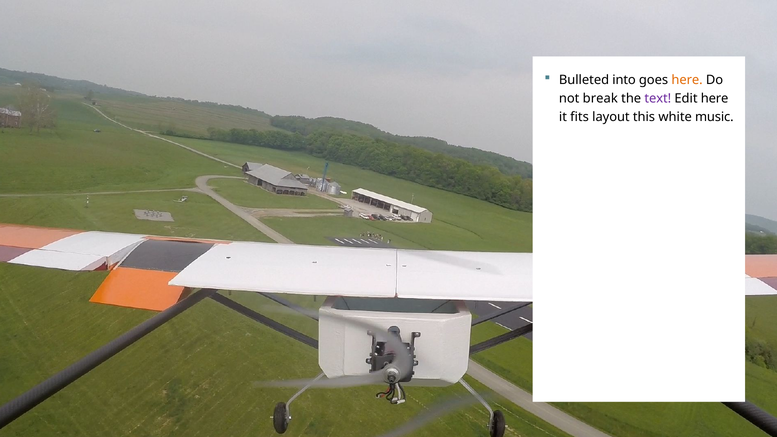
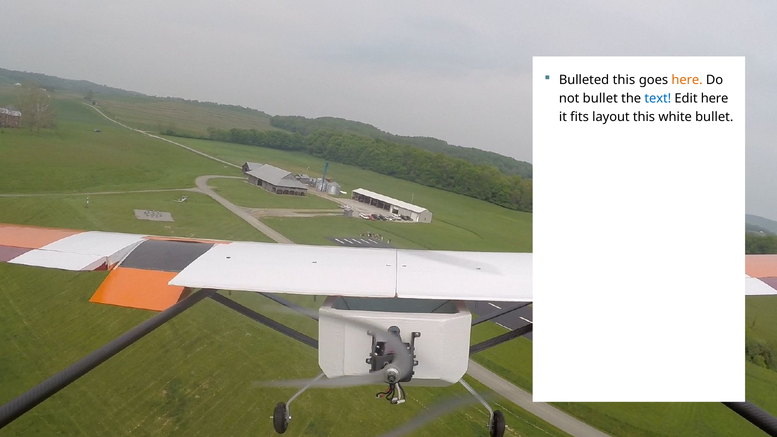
Bulleted into: into -> this
not break: break -> bullet
text colour: purple -> blue
white music: music -> bullet
